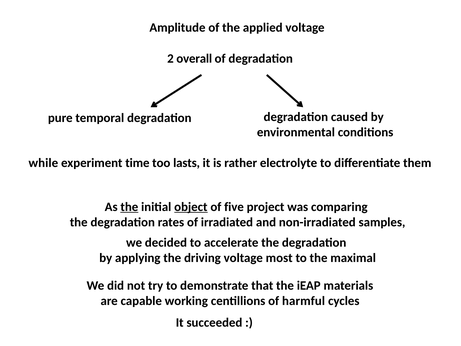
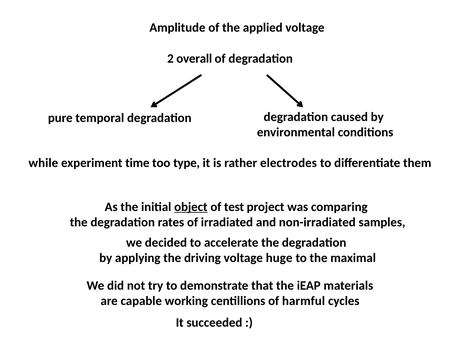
lasts: lasts -> type
electrolyte: electrolyte -> electrodes
the at (129, 207) underline: present -> none
five: five -> test
most: most -> huge
